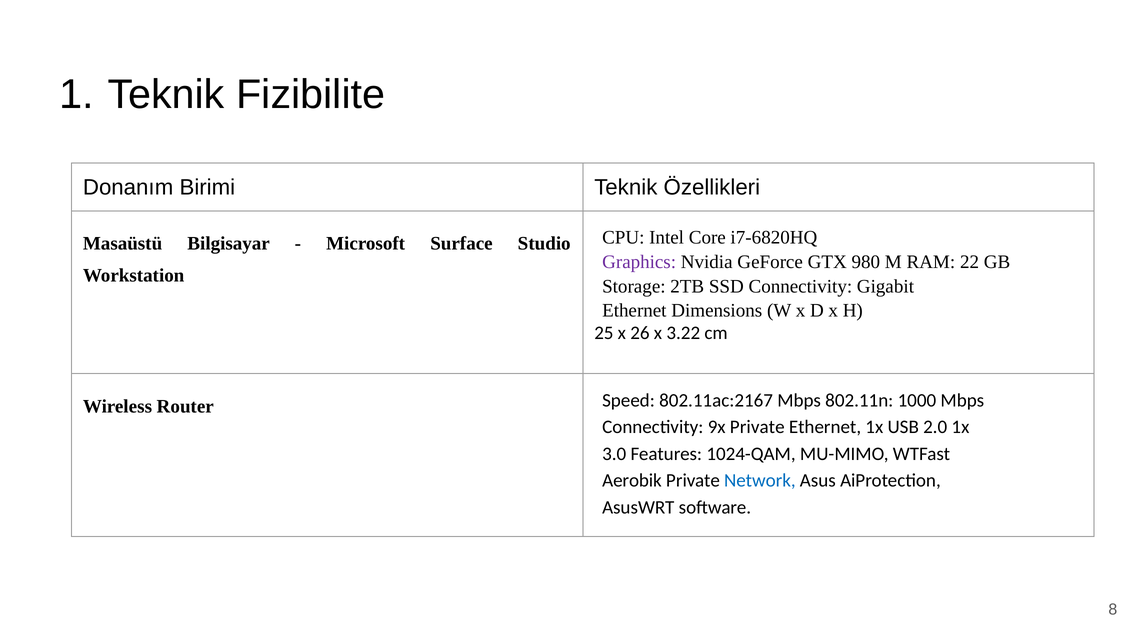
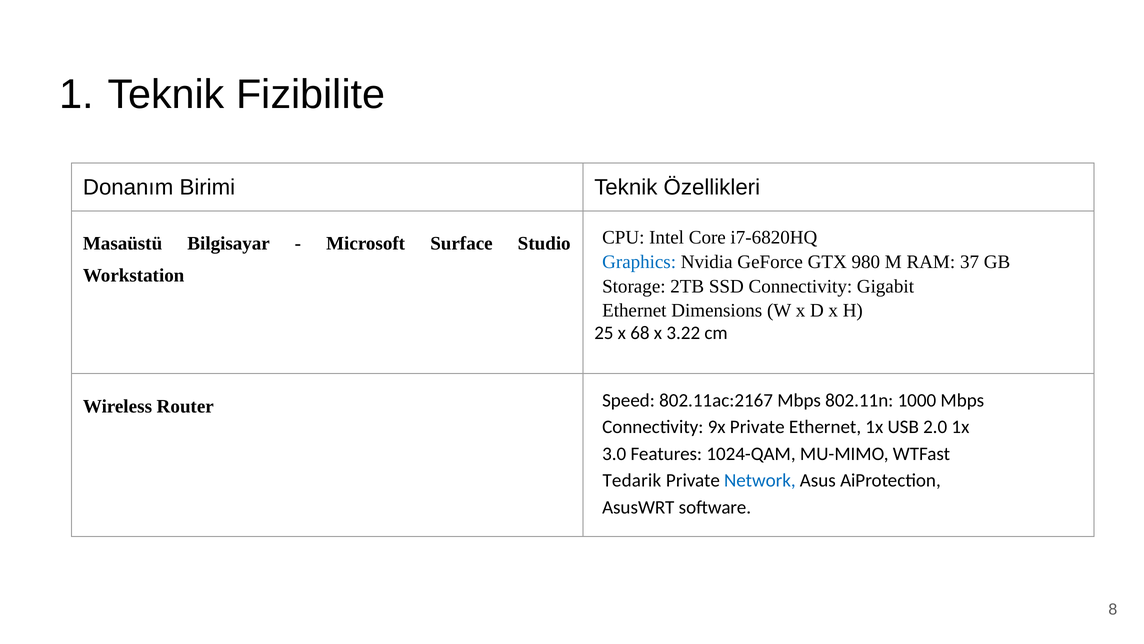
Graphics colour: purple -> blue
22: 22 -> 37
26: 26 -> 68
Aerobik: Aerobik -> Tedarik
